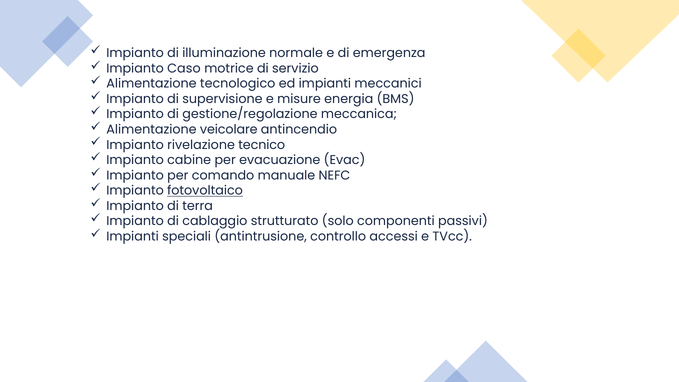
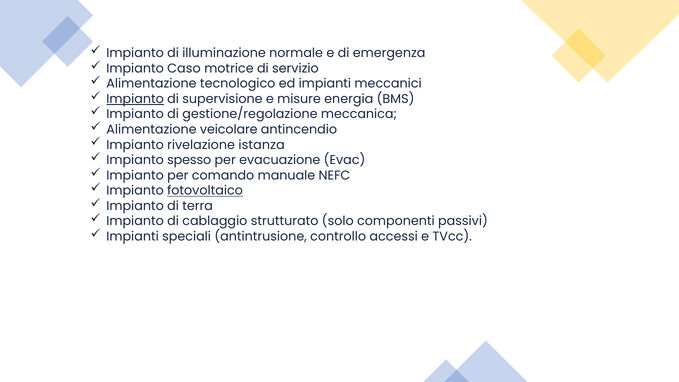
Impianto at (135, 99) underline: none -> present
tecnico: tecnico -> istanza
cabine: cabine -> spesso
